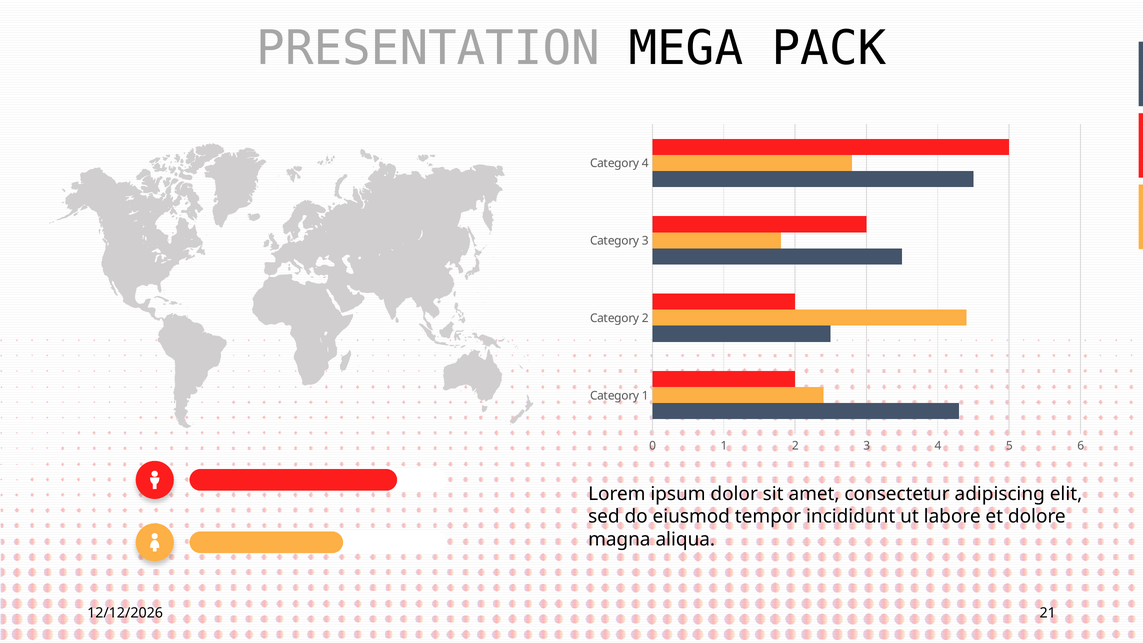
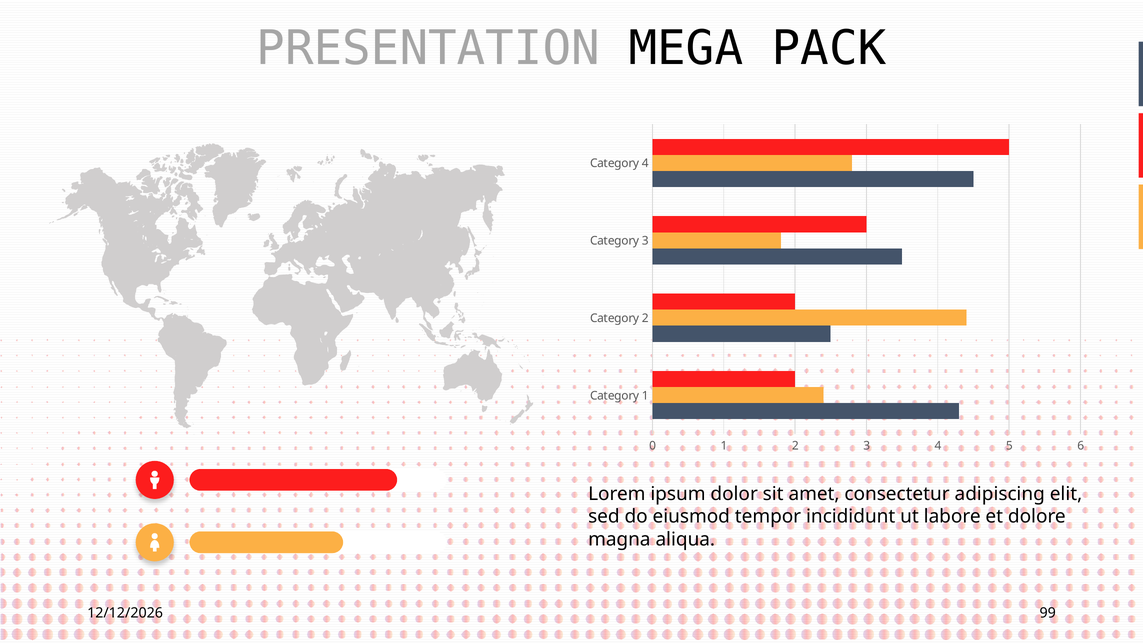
21: 21 -> 99
